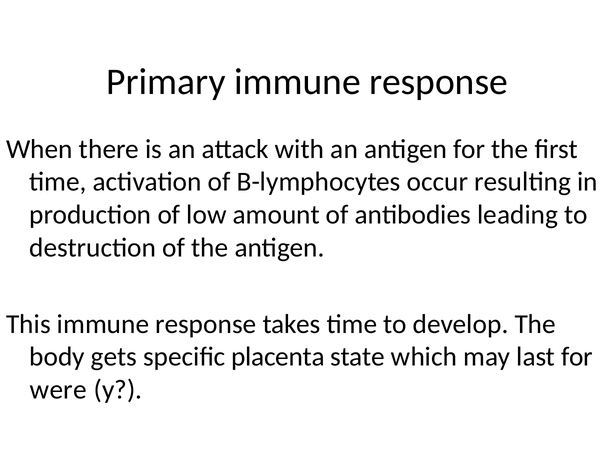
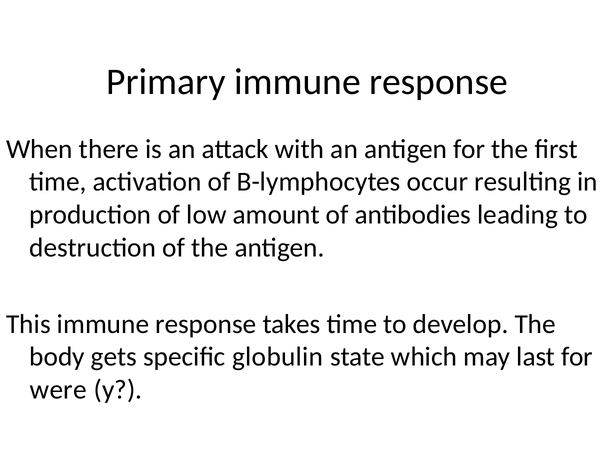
placenta: placenta -> globulin
